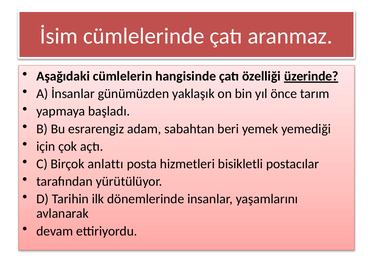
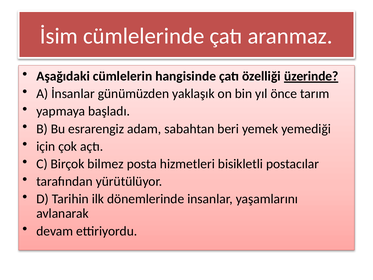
anlattı: anlattı -> bilmez
